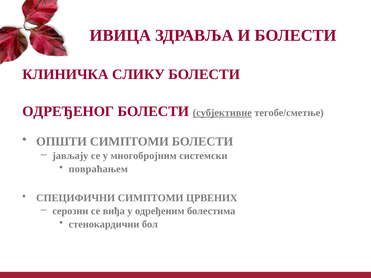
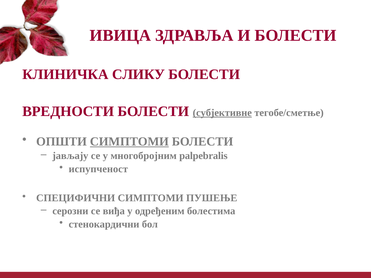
ОДРЕЂЕНОГ: ОДРЕЂЕНОГ -> ВРЕДНОСТИ
СИМПТОМИ at (129, 142) underline: none -> present
системски: системски -> palpebralis
повраћањем: повраћањем -> испупченост
ЦРВЕНИХ: ЦРВЕНИХ -> ПУШЕЊЕ
